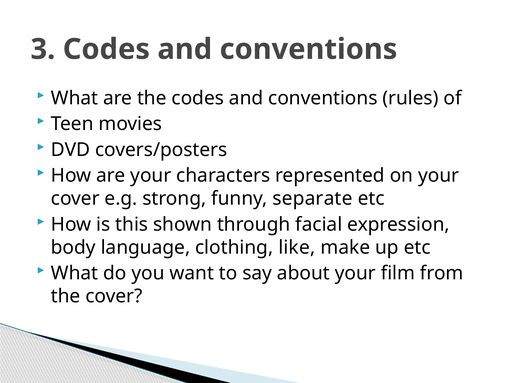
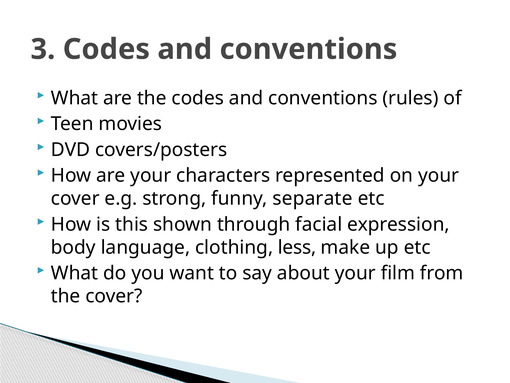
like: like -> less
